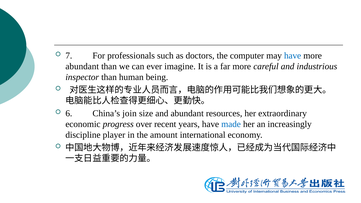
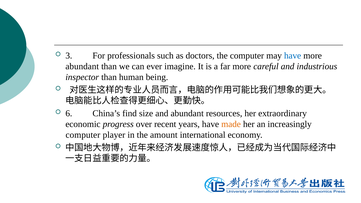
7: 7 -> 3
join: join -> find
made colour: blue -> orange
discipline at (83, 135): discipline -> computer
